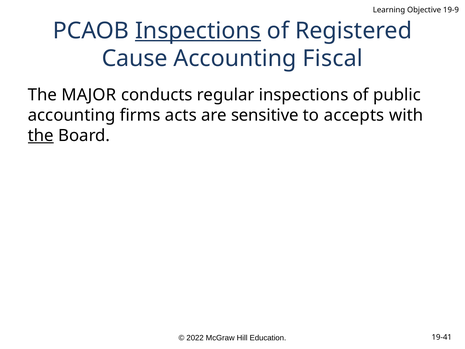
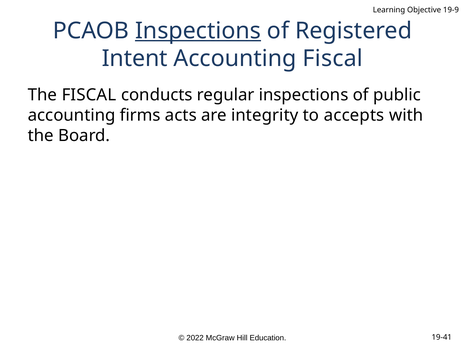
Cause: Cause -> Intent
The MAJOR: MAJOR -> FISCAL
sensitive: sensitive -> integrity
the at (41, 135) underline: present -> none
